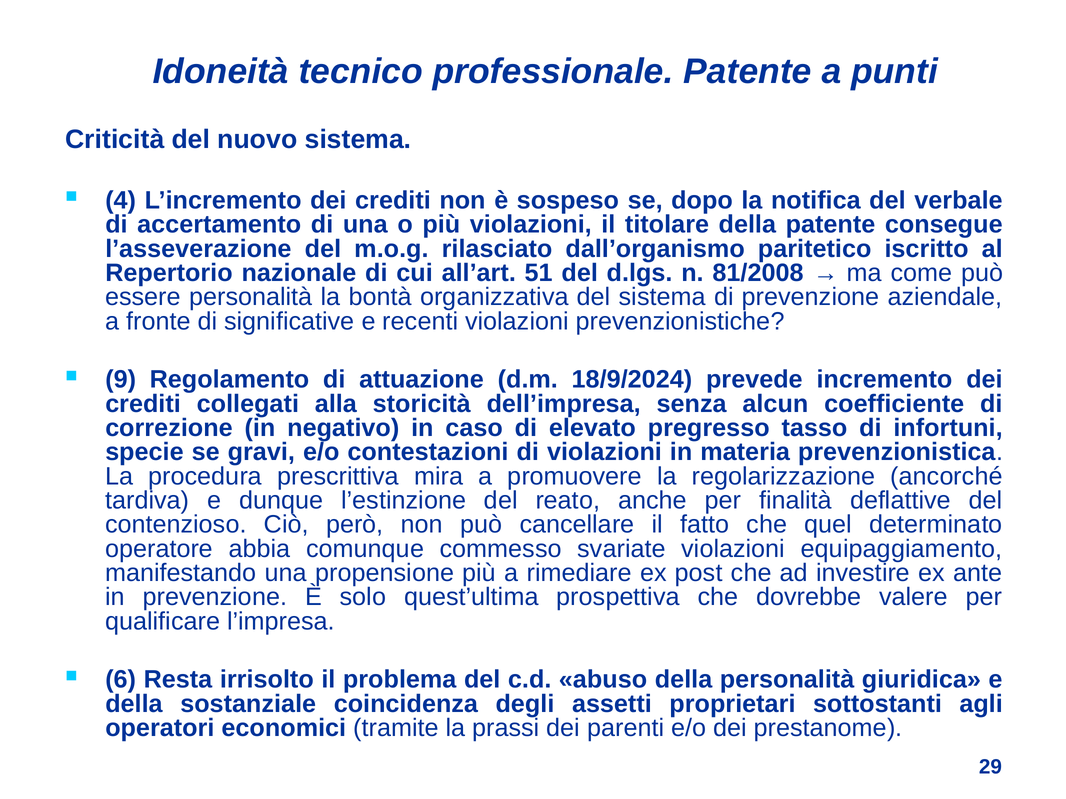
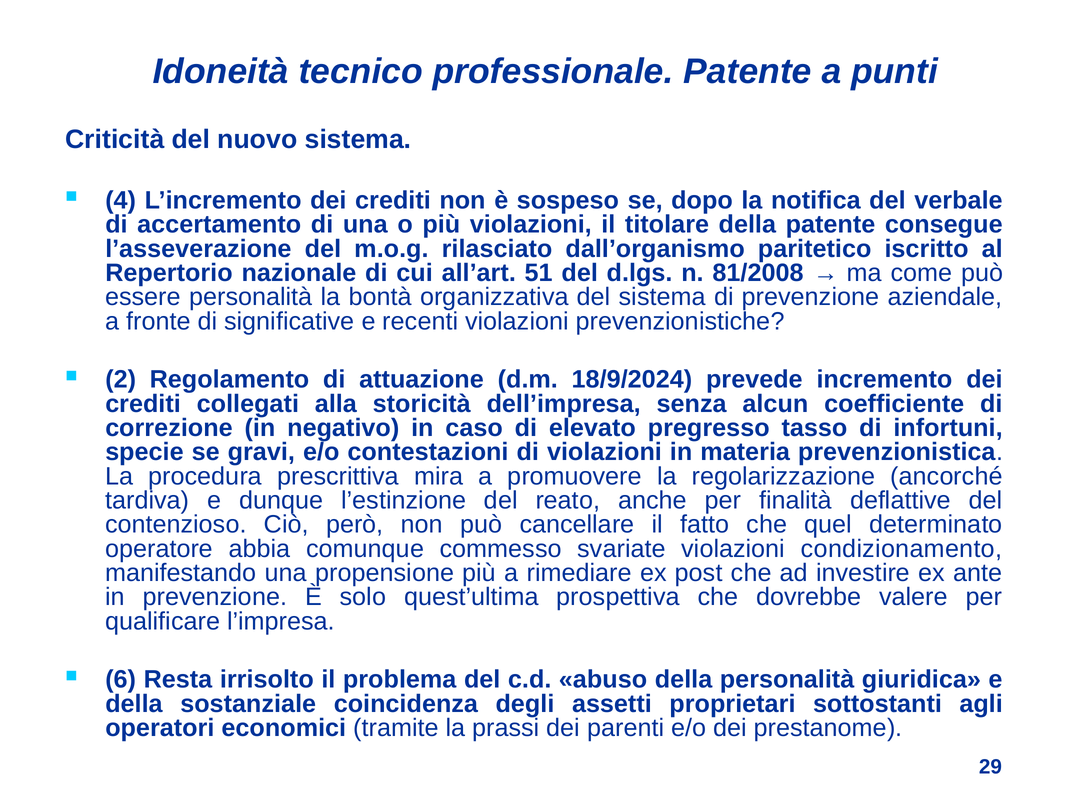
9: 9 -> 2
equipaggiamento: equipaggiamento -> condizionamento
